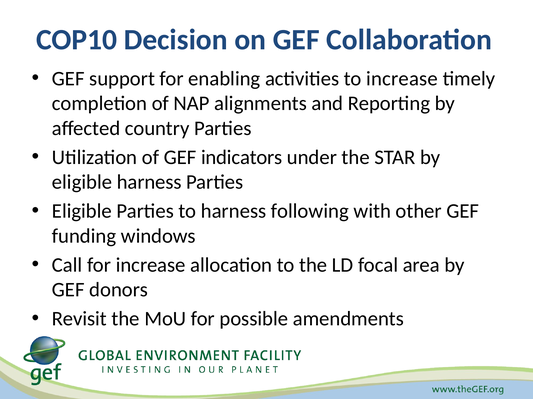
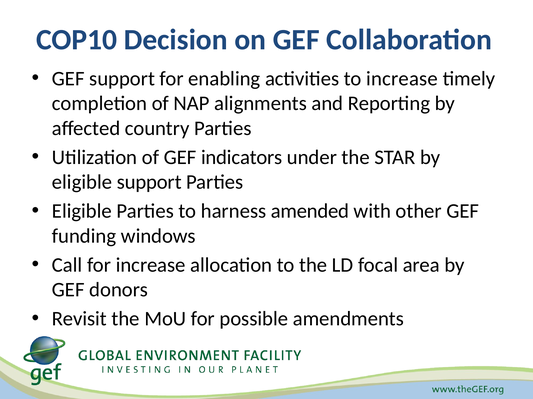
eligible harness: harness -> support
following: following -> amended
